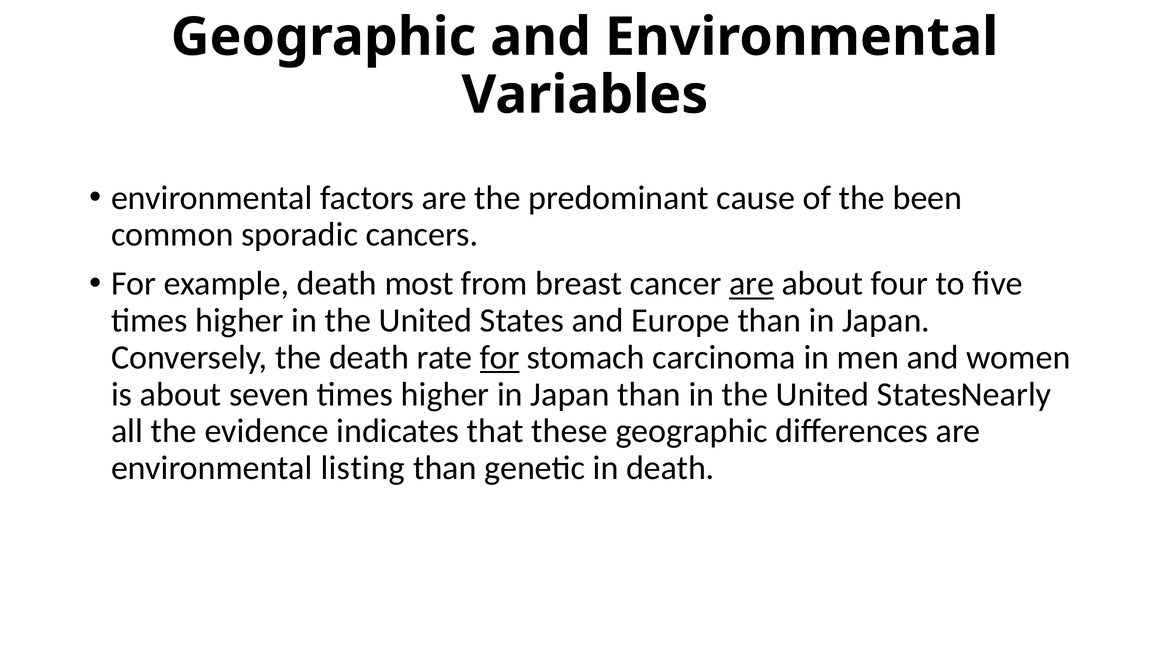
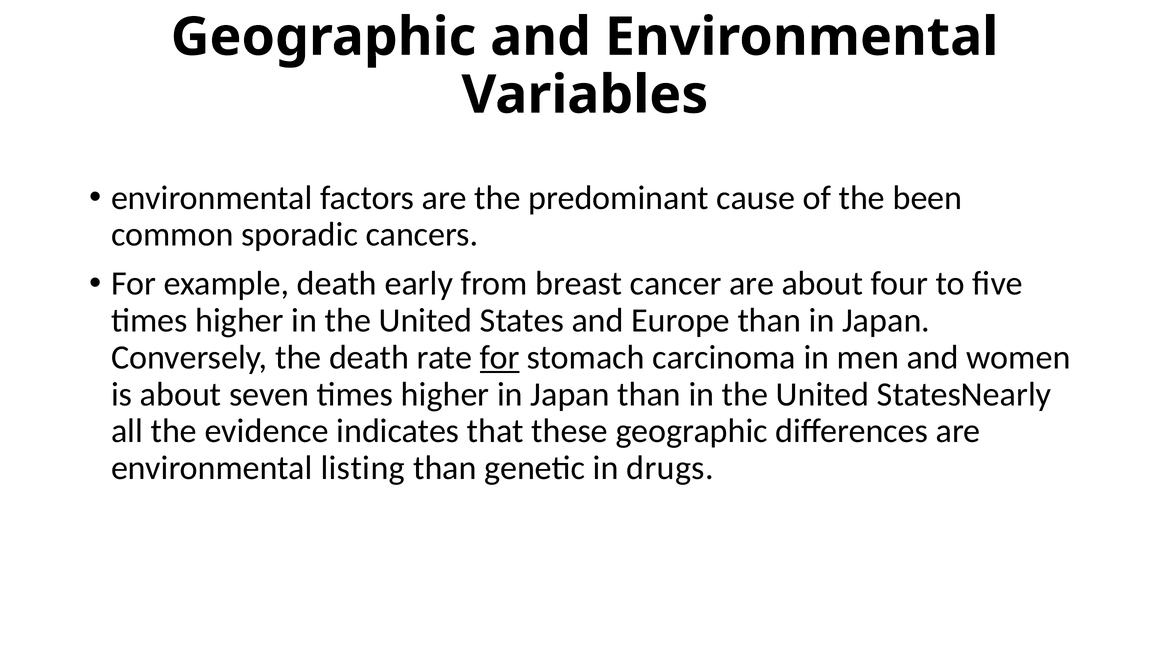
most: most -> early
are at (752, 284) underline: present -> none
in death: death -> drugs
